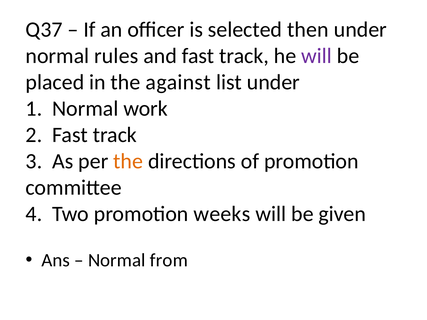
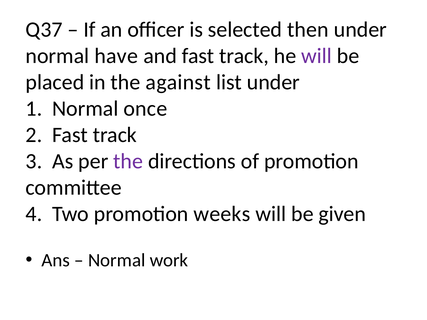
rules: rules -> have
work: work -> once
the at (128, 161) colour: orange -> purple
from: from -> work
